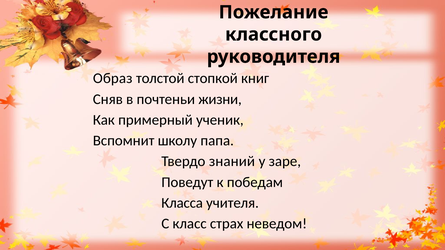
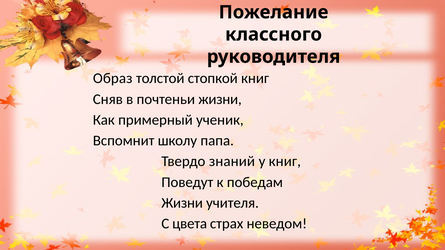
у заре: заре -> книг
Класса at (182, 203): Класса -> Жизни
класс: класс -> цвета
